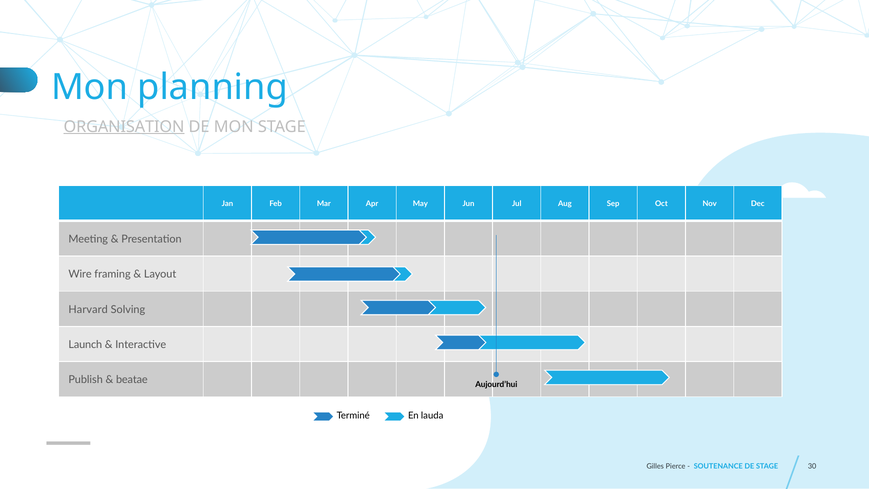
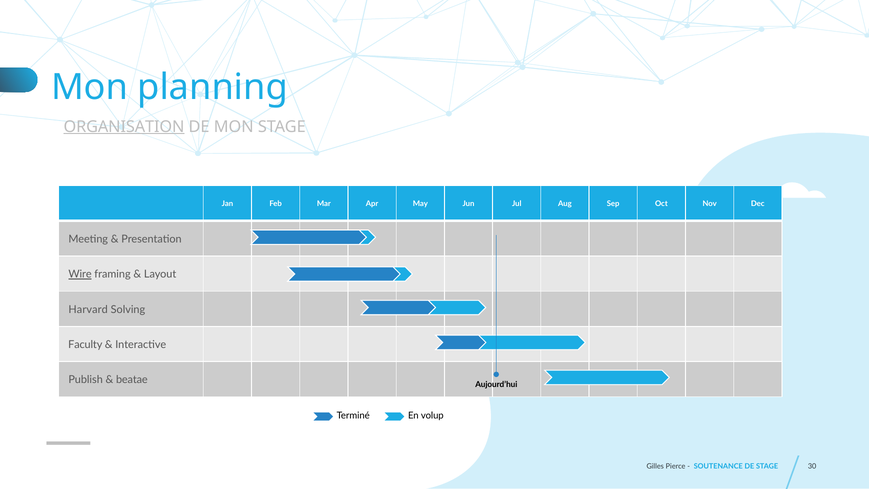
Wire underline: none -> present
Launch: Launch -> Faculty
lauda: lauda -> volup
